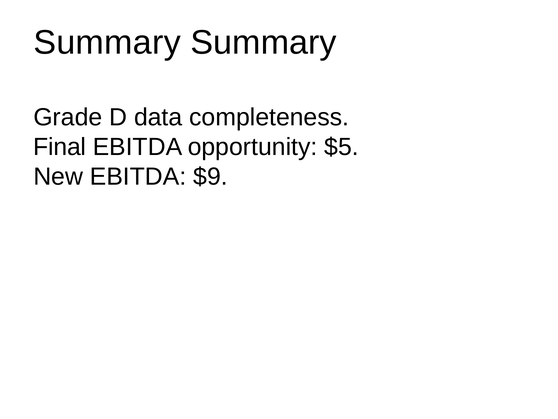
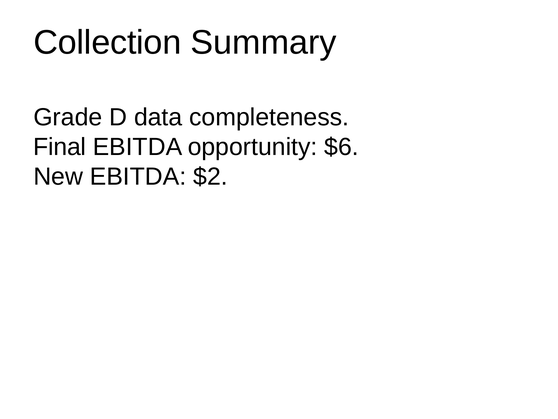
Summary at (107, 42): Summary -> Collection
$5: $5 -> $6
$9: $9 -> $2
